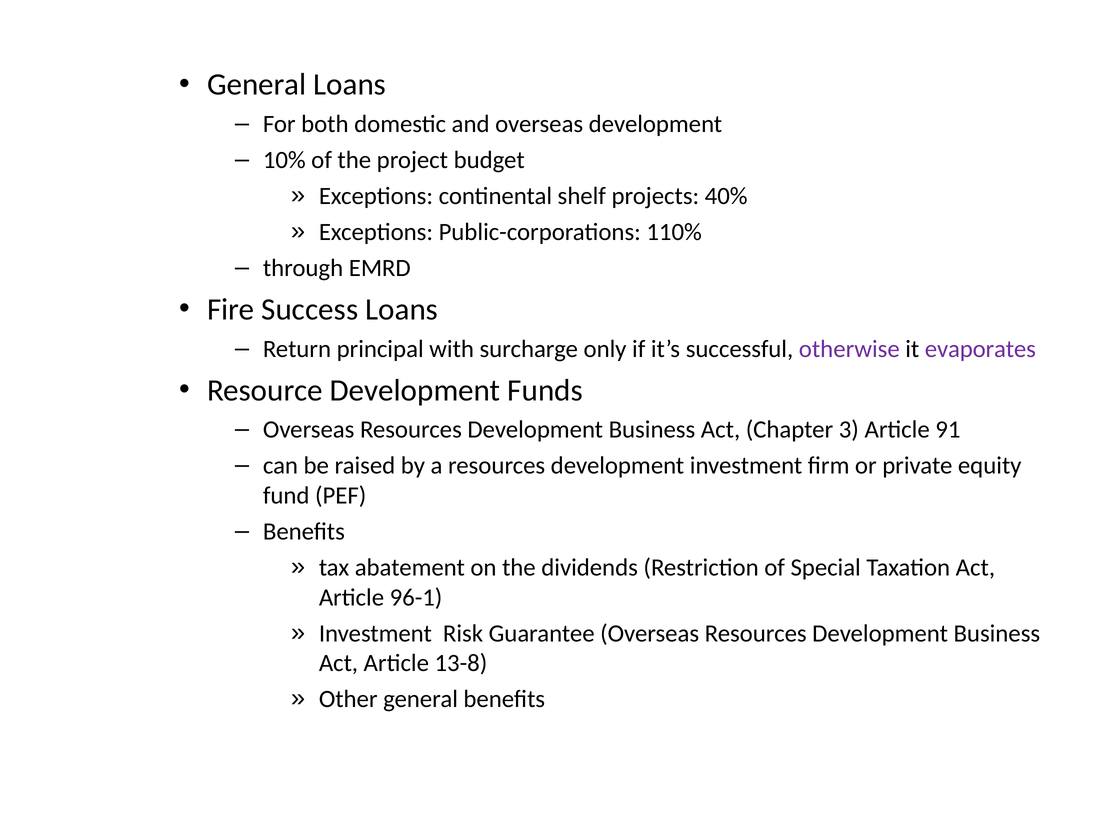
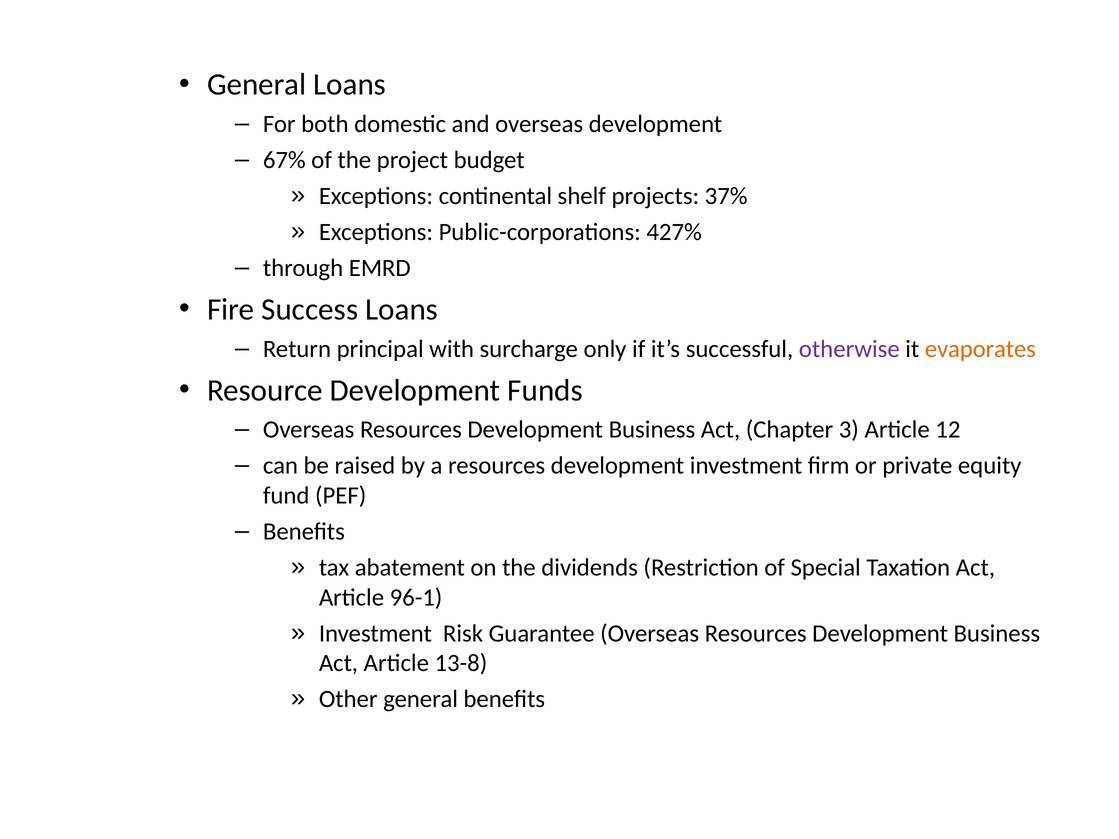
10%: 10% -> 67%
40%: 40% -> 37%
110%: 110% -> 427%
evaporates colour: purple -> orange
91: 91 -> 12
